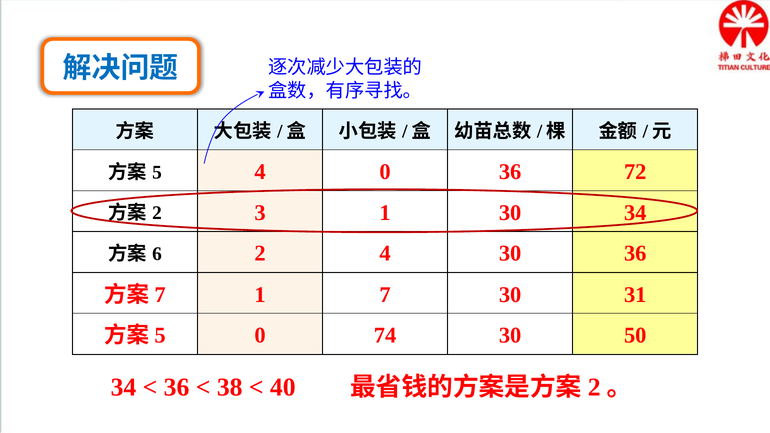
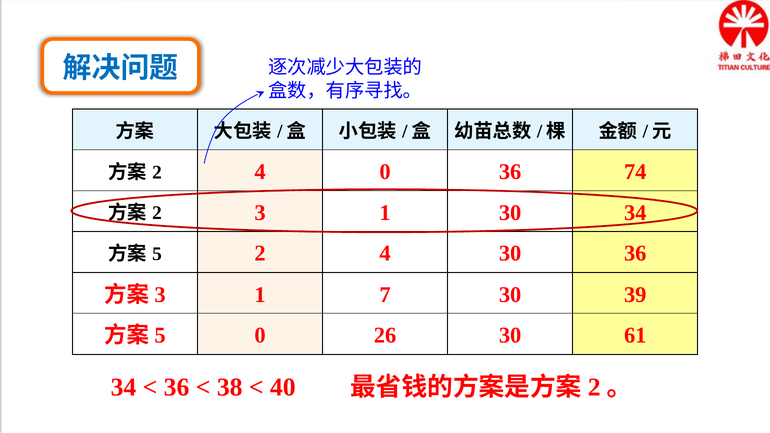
72: 72 -> 74
5 at (157, 172): 5 -> 2
6 at (157, 254): 6 -> 5
31: 31 -> 39
7 at (160, 295): 7 -> 3
74: 74 -> 26
50: 50 -> 61
